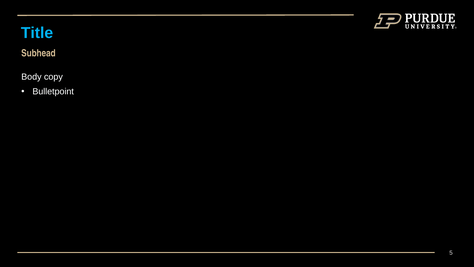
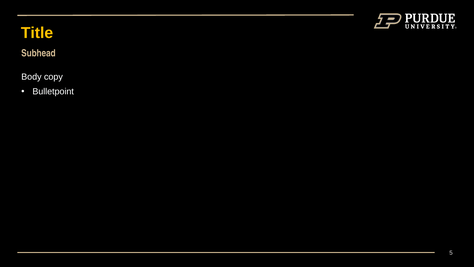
Title colour: light blue -> yellow
